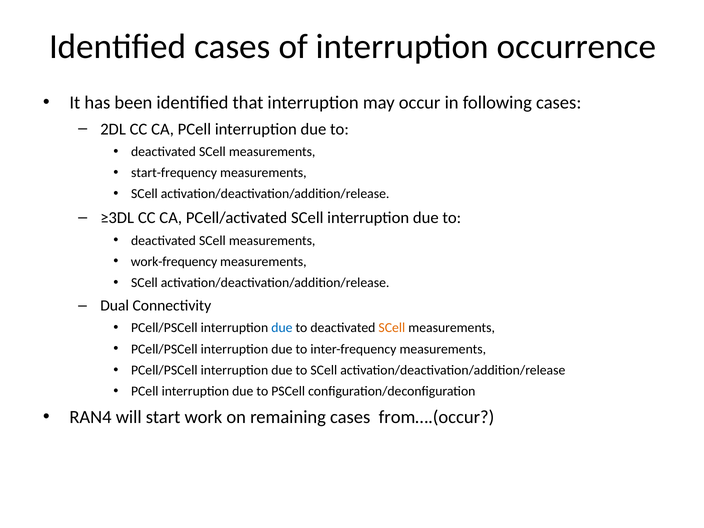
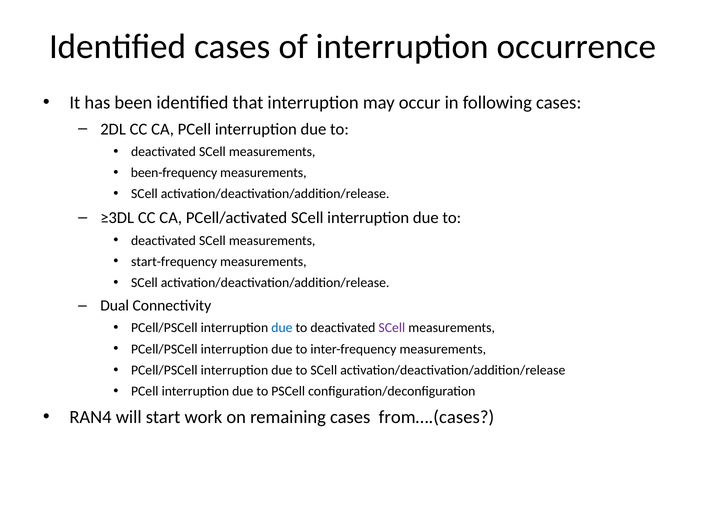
start-frequency: start-frequency -> been-frequency
work-frequency: work-frequency -> start-frequency
SCell at (392, 328) colour: orange -> purple
from….(occur: from….(occur -> from….(cases
